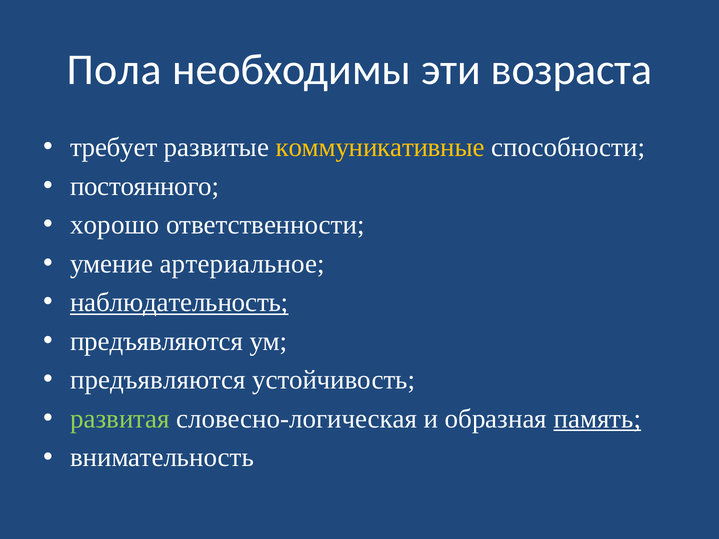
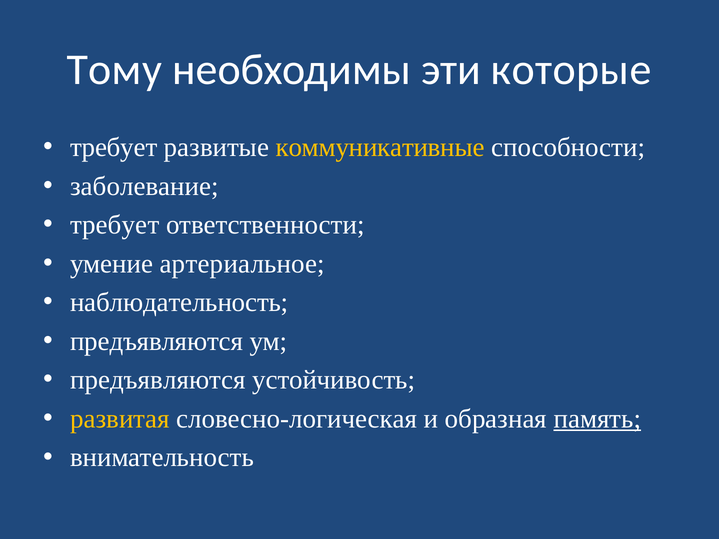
Пола: Пола -> Тому
возраста: возраста -> которые
постоянного: постоянного -> заболевание
хорошо at (115, 225): хорошо -> требует
наблюдательность underline: present -> none
развитая colour: light green -> yellow
